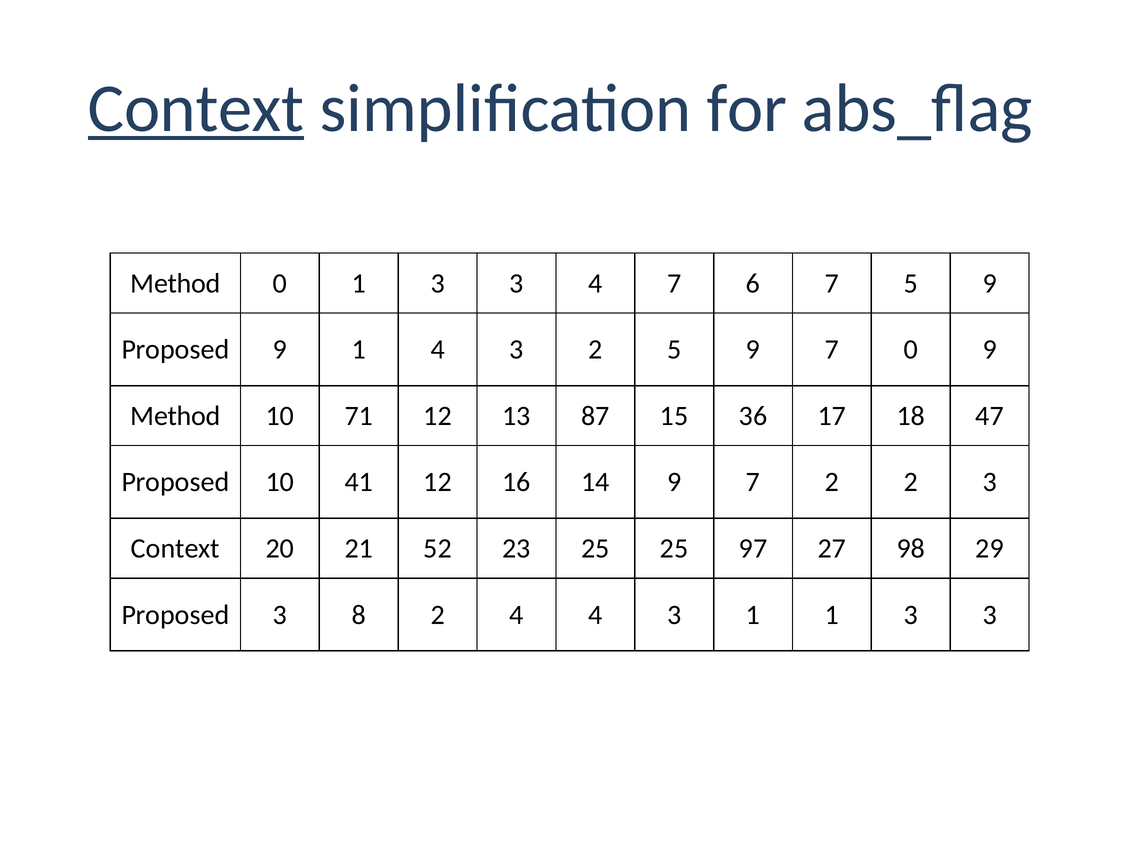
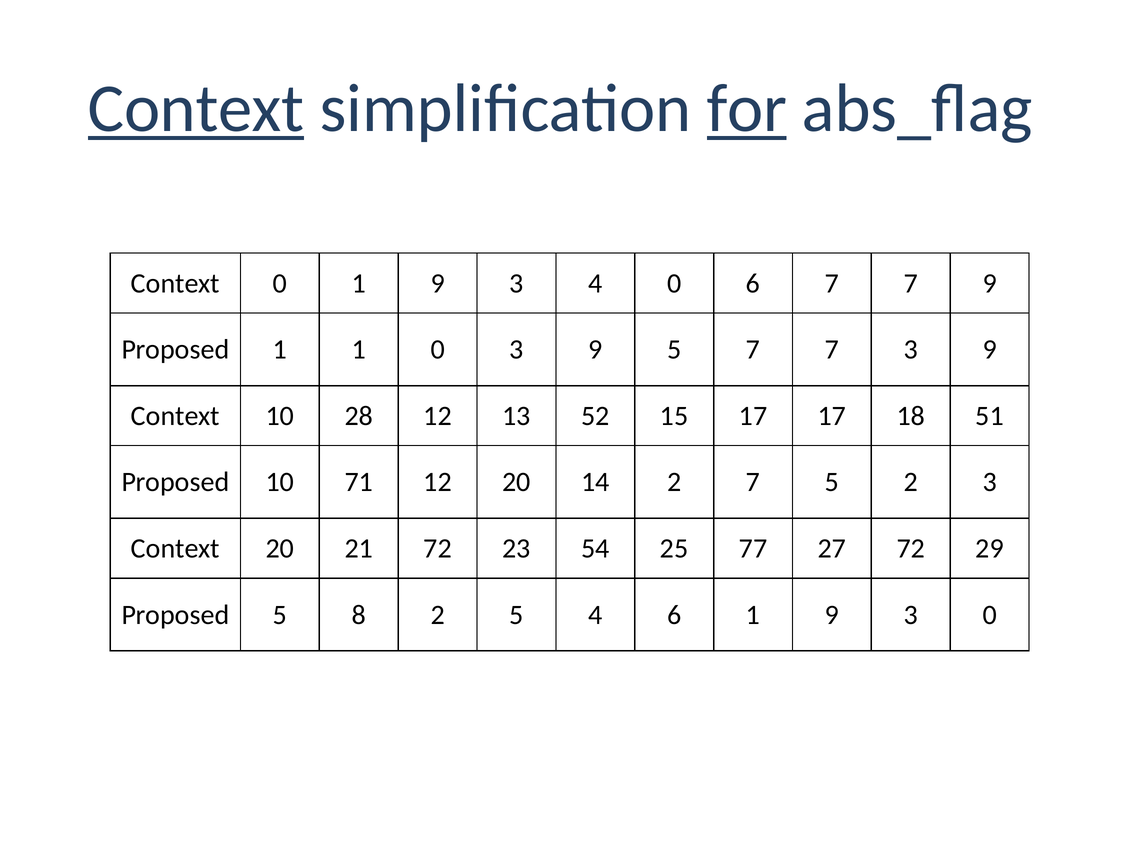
for underline: none -> present
Method at (176, 283): Method -> Context
0 1 3: 3 -> 9
4 7: 7 -> 0
6 7 5: 5 -> 7
Proposed 9: 9 -> 1
1 4: 4 -> 0
2 at (595, 349): 2 -> 9
9 at (753, 349): 9 -> 7
7 0: 0 -> 3
Method at (176, 416): Method -> Context
71: 71 -> 28
87: 87 -> 52
15 36: 36 -> 17
47: 47 -> 51
41: 41 -> 71
12 16: 16 -> 20
14 9: 9 -> 2
7 2: 2 -> 5
21 52: 52 -> 72
23 25: 25 -> 54
97: 97 -> 77
27 98: 98 -> 72
Proposed 3: 3 -> 5
2 4: 4 -> 5
3 at (674, 614): 3 -> 6
1 at (832, 614): 1 -> 9
3 at (990, 614): 3 -> 0
